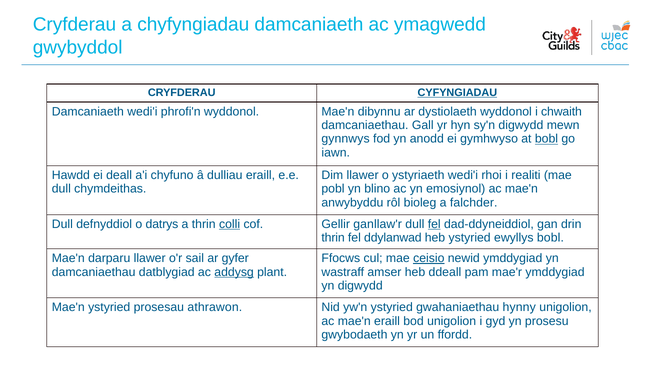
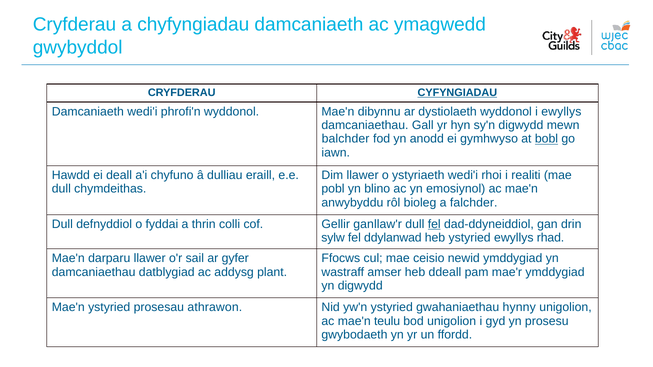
i chwaith: chwaith -> ewyllys
gynnwys: gynnwys -> balchder
datrys: datrys -> fyddai
colli underline: present -> none
thrin at (333, 238): thrin -> sylw
ewyllys bobl: bobl -> rhad
ceisio underline: present -> none
addysg underline: present -> none
mae'n eraill: eraill -> teulu
